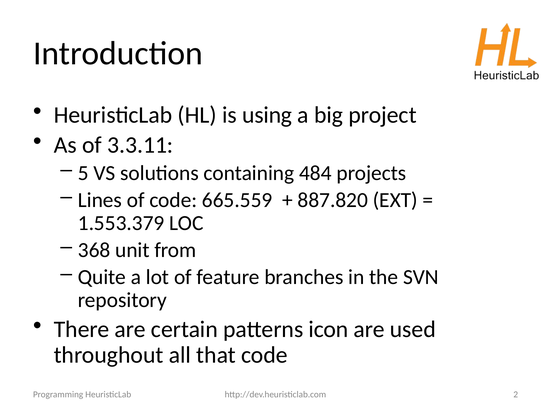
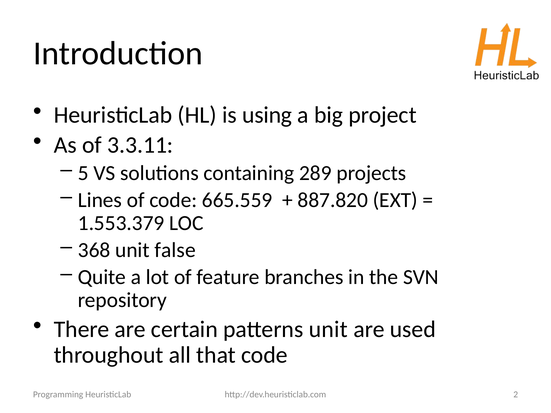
484: 484 -> 289
from: from -> false
patterns icon: icon -> unit
